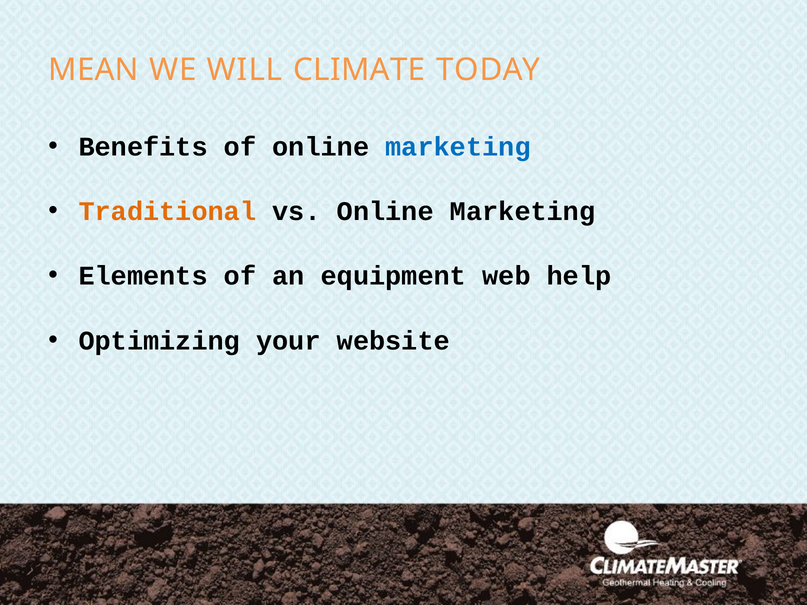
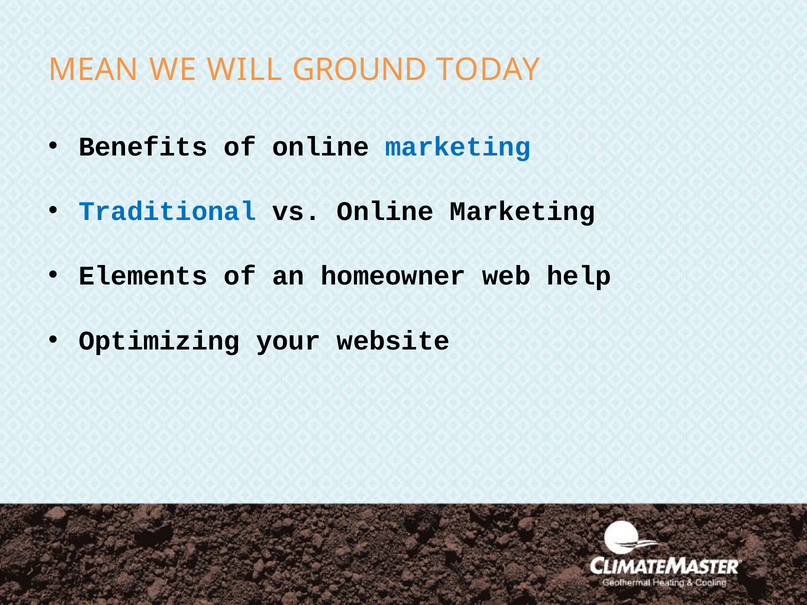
CLIMATE: CLIMATE -> GROUND
Traditional colour: orange -> blue
equipment: equipment -> homeowner
